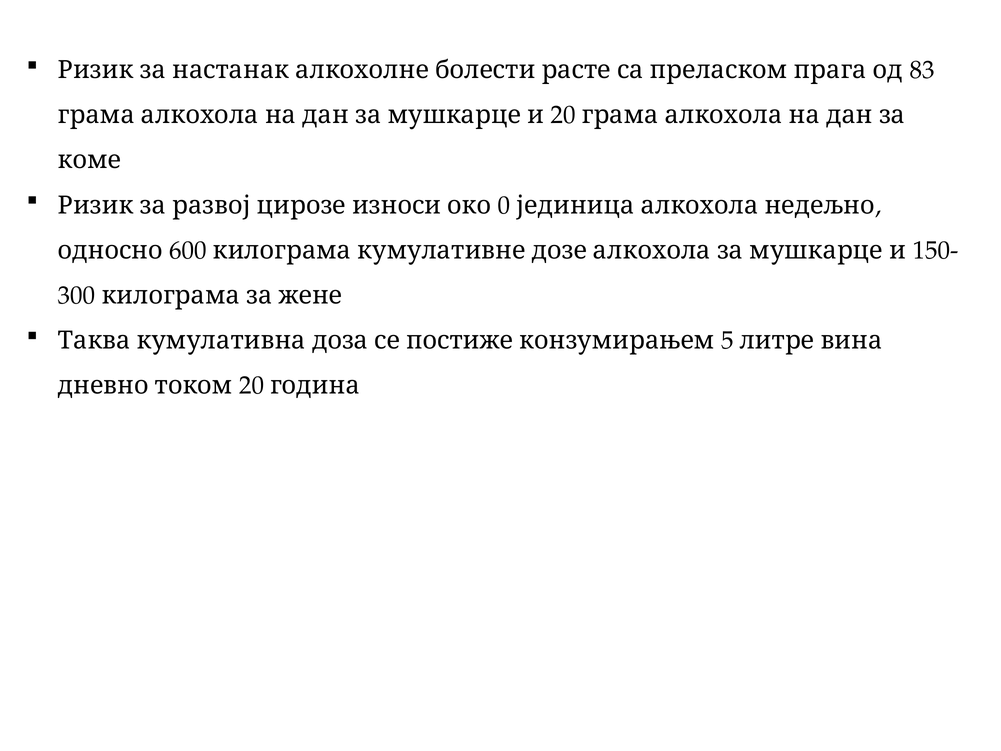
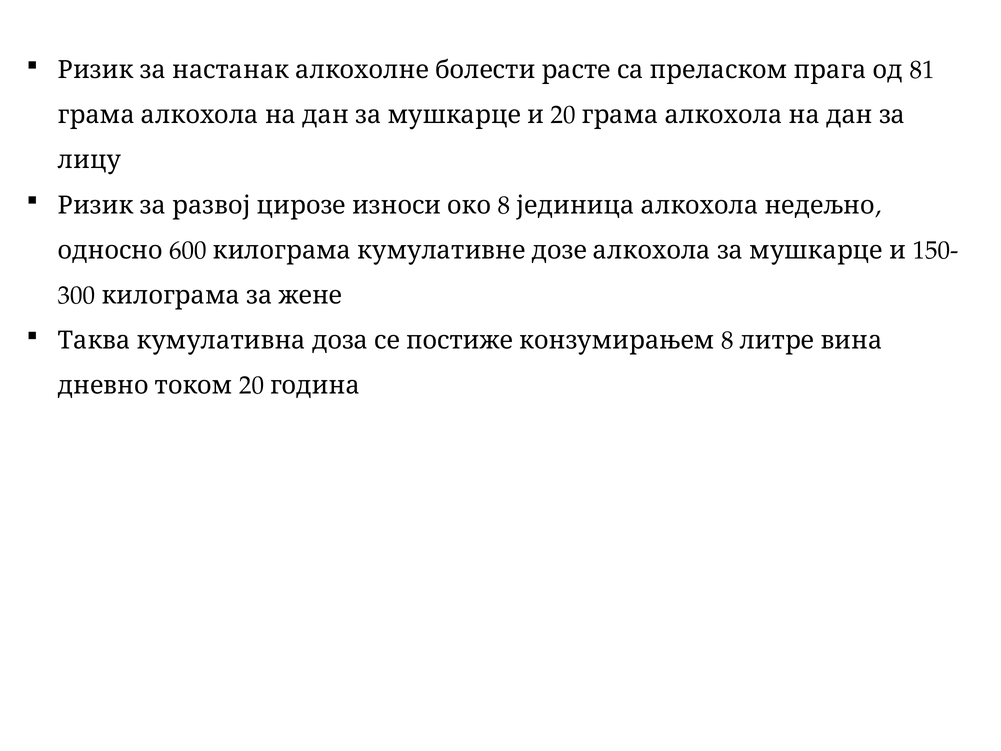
83: 83 -> 81
коме: коме -> лицу
0 at (504, 205): 0 -> 8
5 at (728, 340): 5 -> 8
